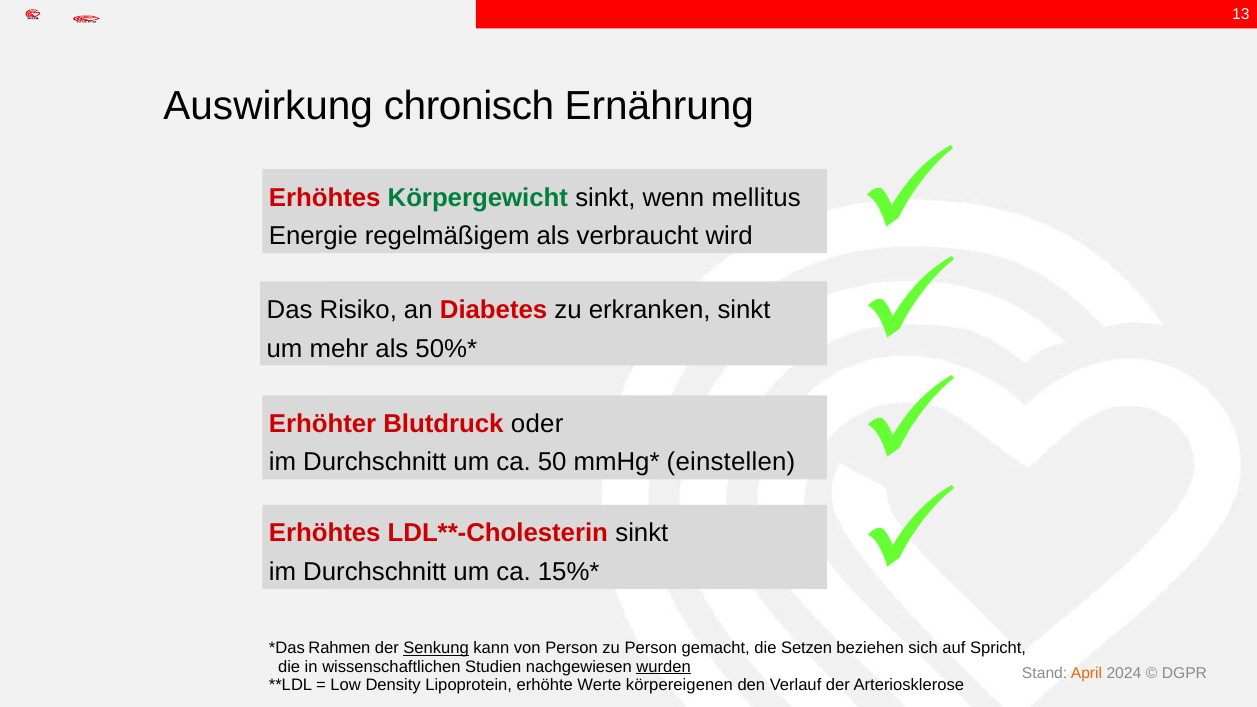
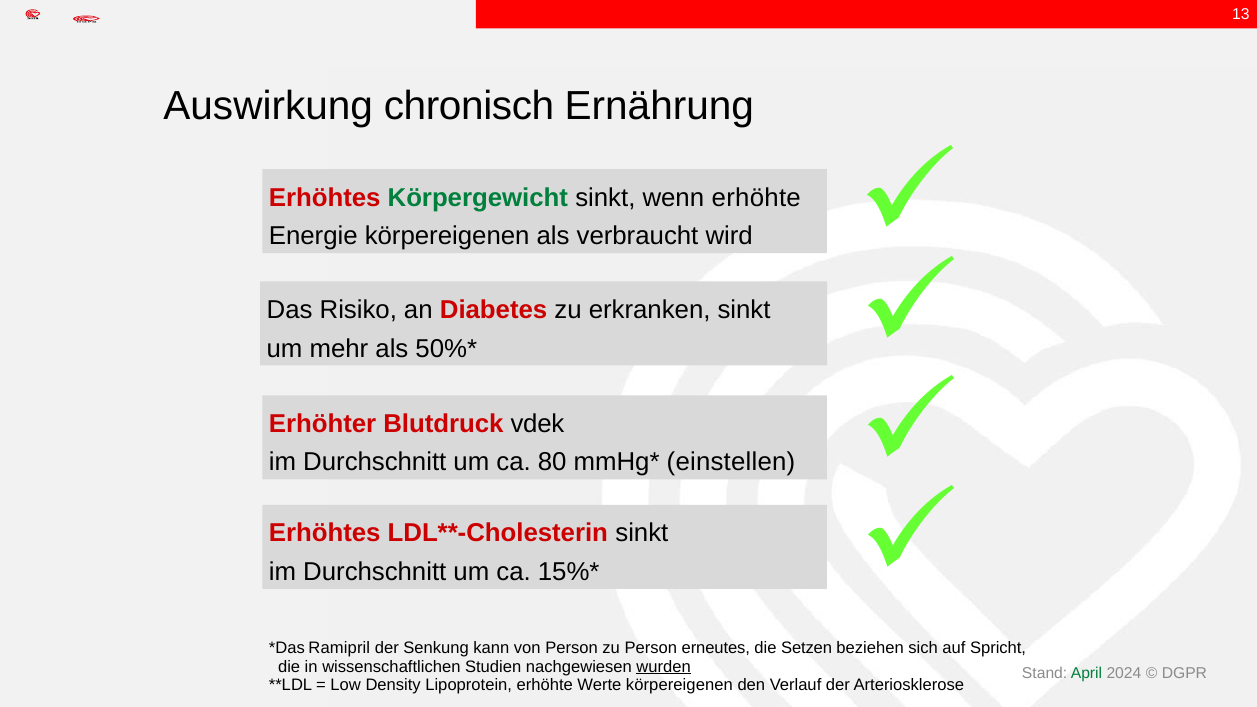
wenn mellitus: mellitus -> erhöhte
Energie regelmäßigem: regelmäßigem -> körpereigenen
oder: oder -> vdek
50: 50 -> 80
Rahmen: Rahmen -> Ramipril
Senkung underline: present -> none
gemacht: gemacht -> erneutes
April colour: orange -> green
